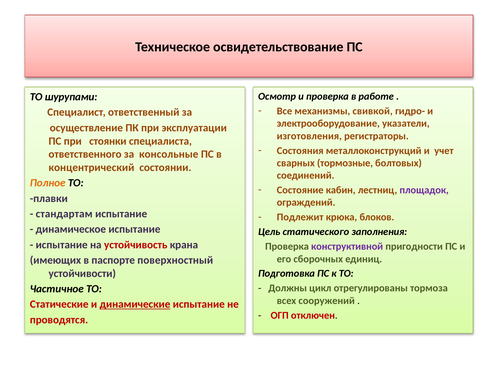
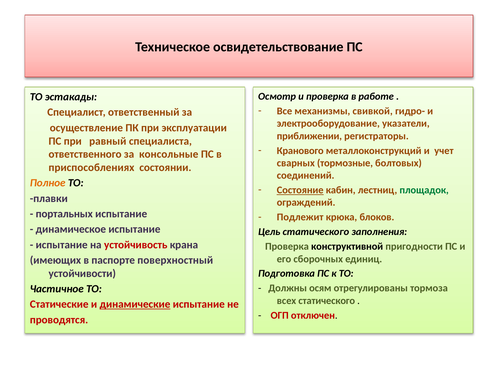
шурупами: шурупами -> эстакады
изготовления: изготовления -> приближении
стоянки: стоянки -> равный
Состояния: Состояния -> Кранового
концентрический: концентрический -> приспособлениях
Состояние underline: none -> present
площадок colour: purple -> green
стандартам: стандартам -> портальных
конструктивной colour: purple -> black
цикл: цикл -> осям
всех сооружений: сооружений -> статического
